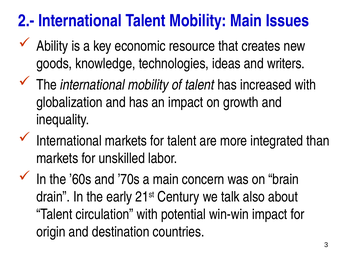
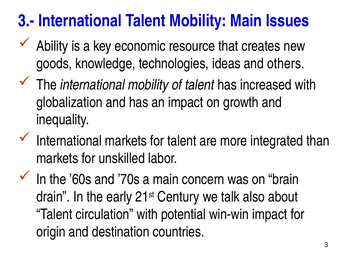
2.-: 2.- -> 3.-
writers: writers -> others
